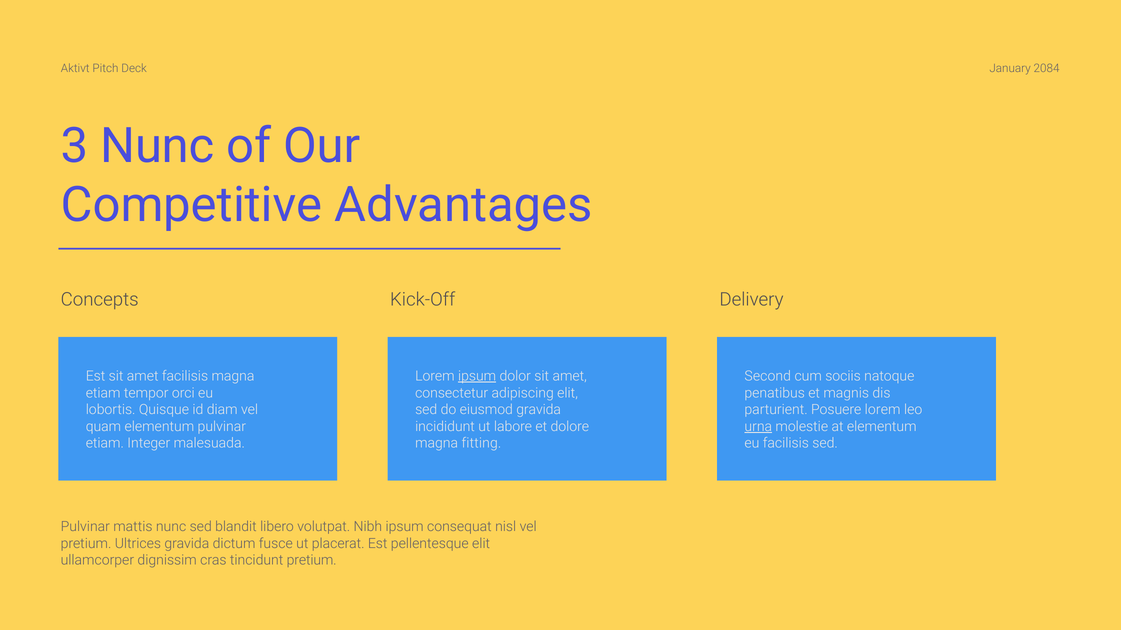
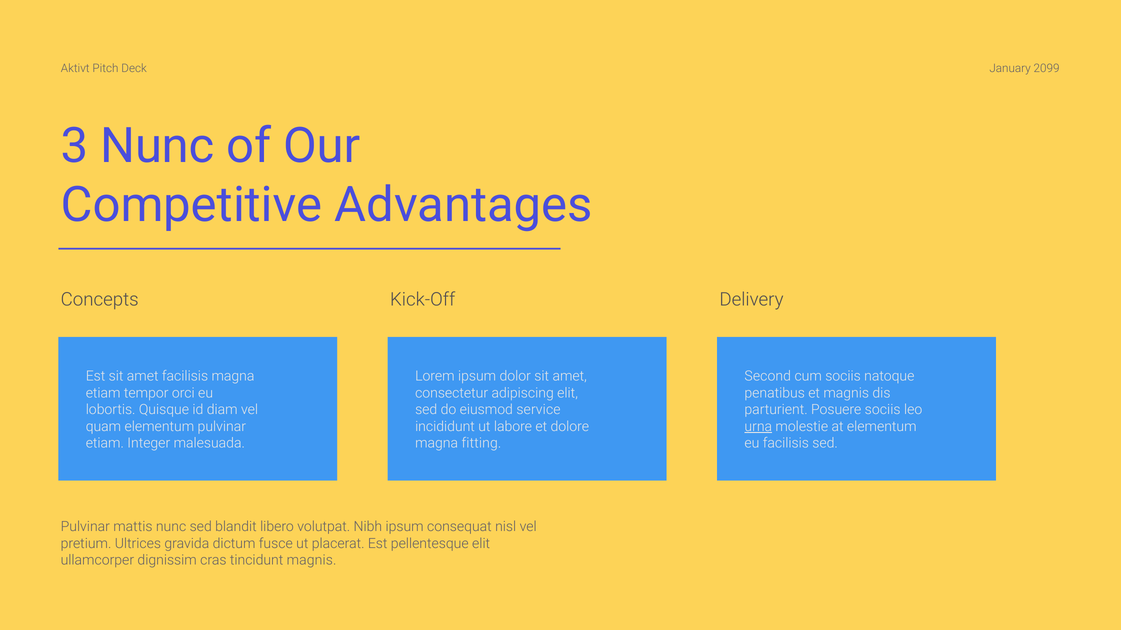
2084: 2084 -> 2099
ipsum at (477, 376) underline: present -> none
eiusmod gravida: gravida -> service
Posuere lorem: lorem -> sociis
tincidunt pretium: pretium -> magnis
